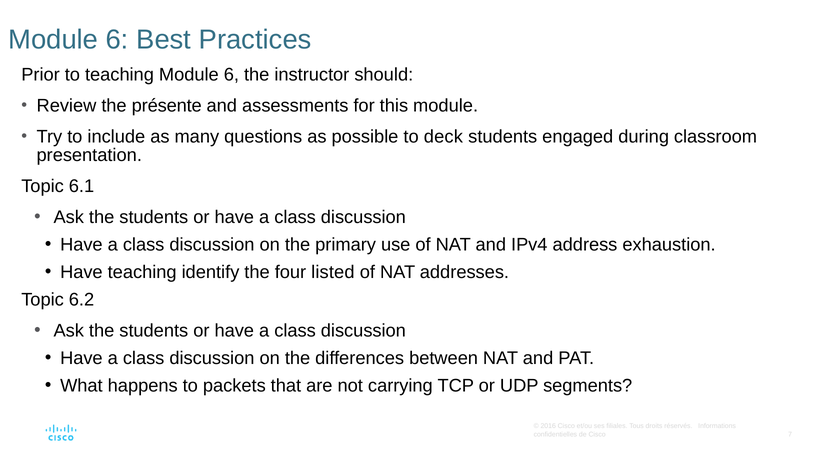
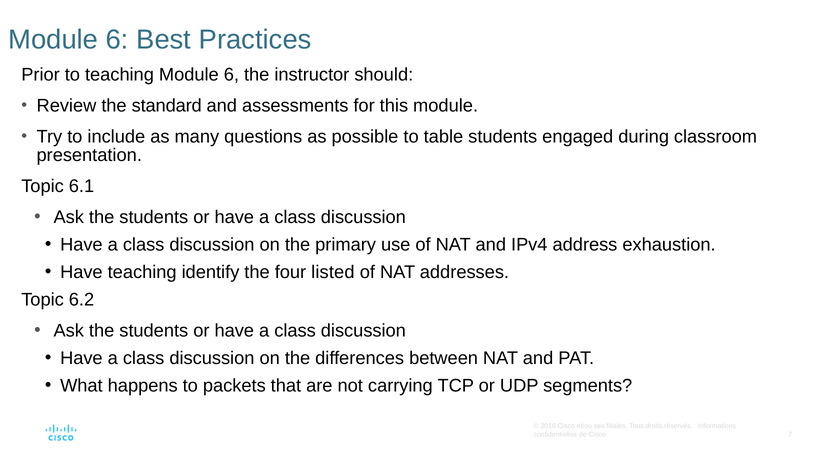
présente: présente -> standard
deck: deck -> table
